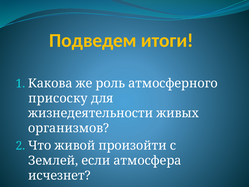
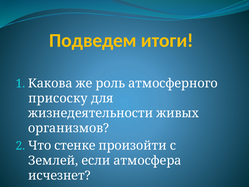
живой: живой -> стенке
